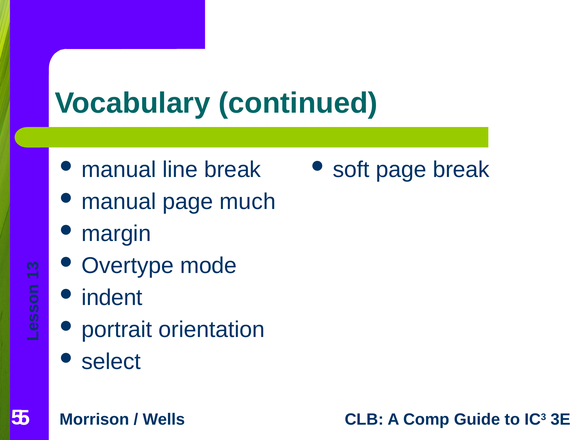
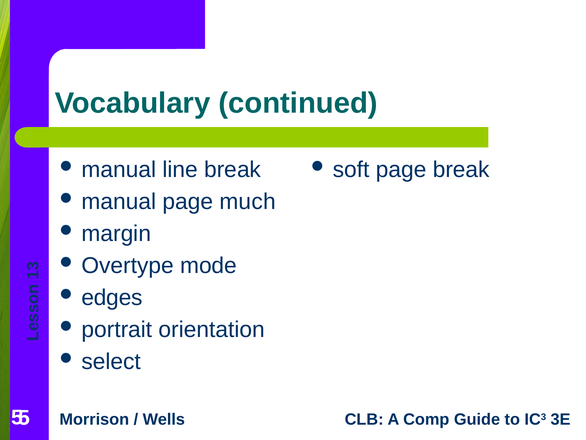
indent: indent -> edges
